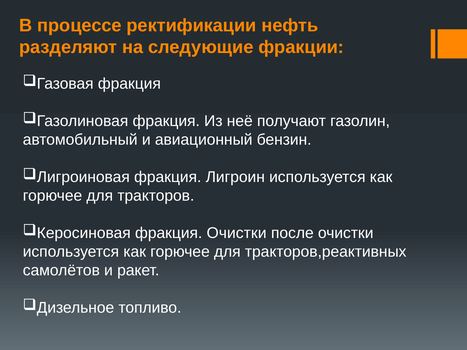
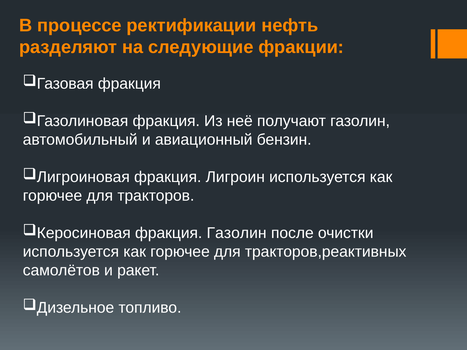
фракция Очистки: Очистки -> Газолин
